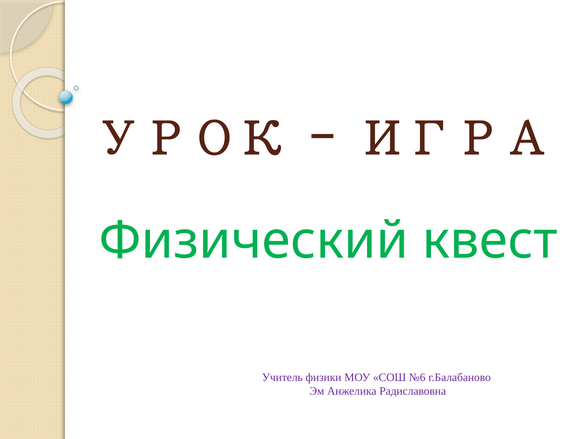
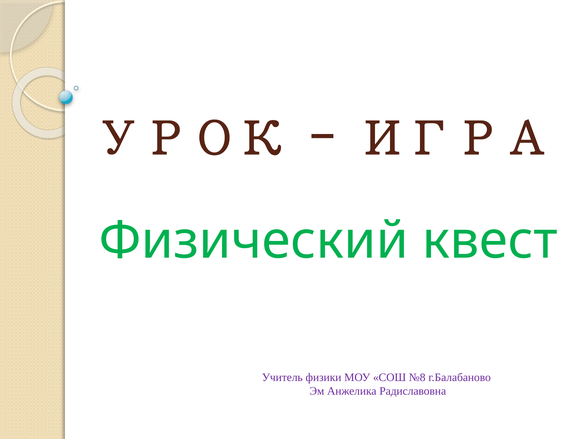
№6: №6 -> №8
